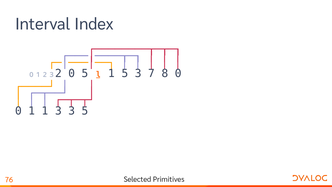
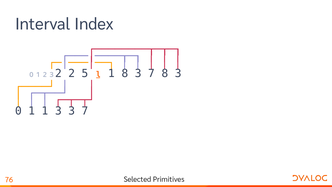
2 0: 0 -> 2
1 5: 5 -> 8
7 8 0: 0 -> 3
3 3 5: 5 -> 7
